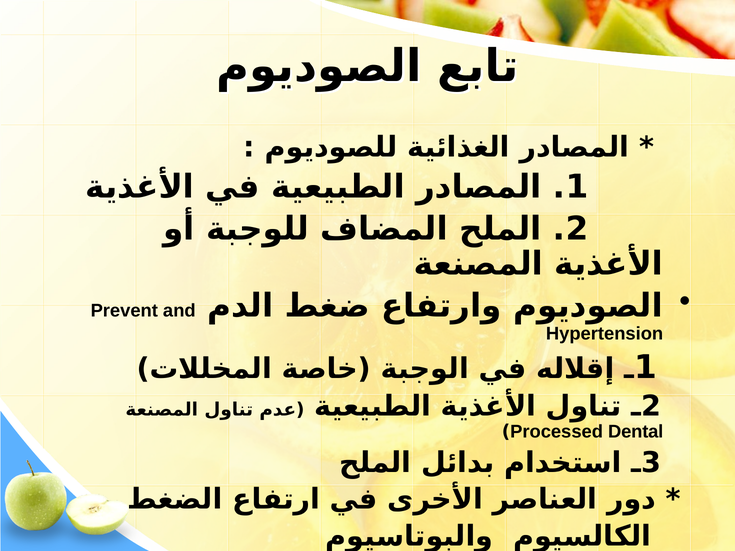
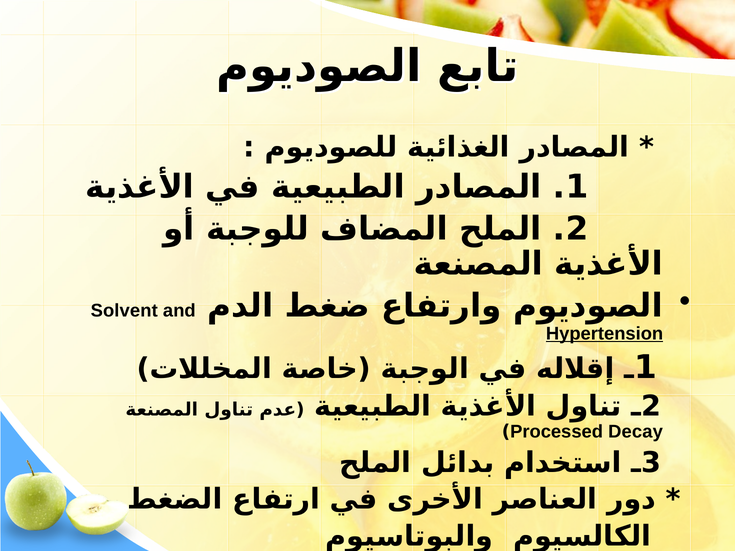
Prevent: Prevent -> Solvent
Hypertension underline: none -> present
Dental: Dental -> Decay
